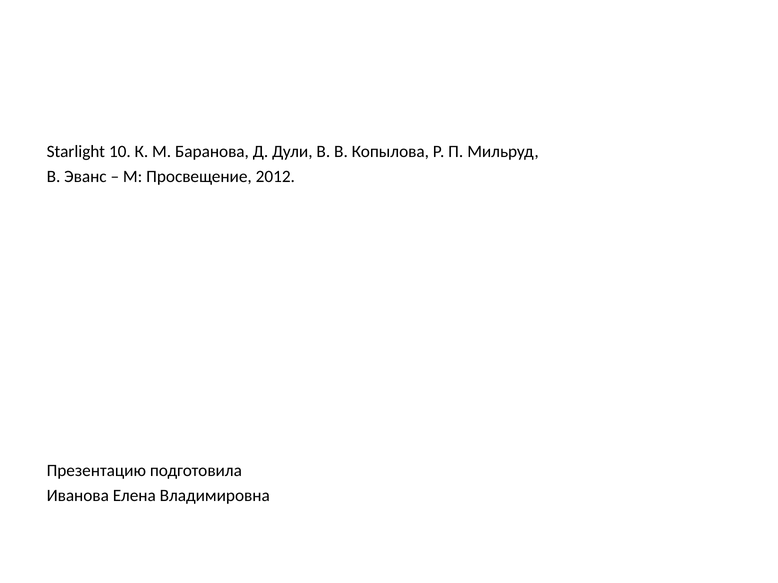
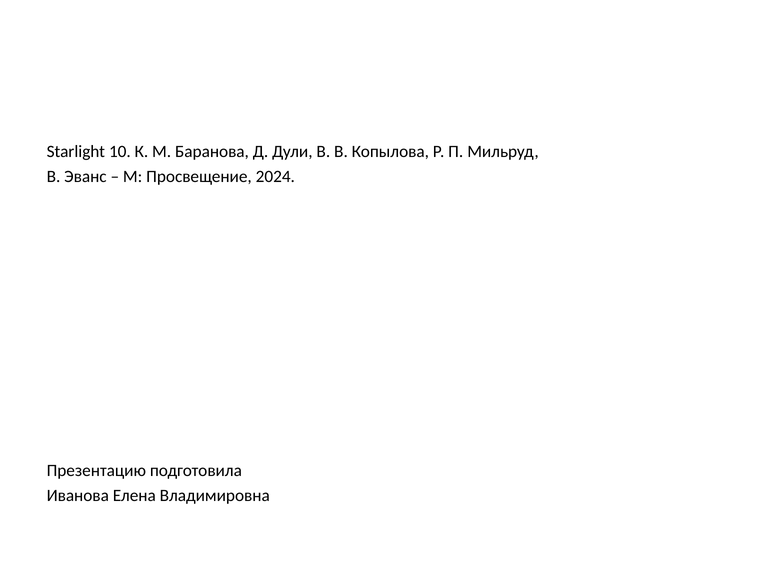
2012: 2012 -> 2024
